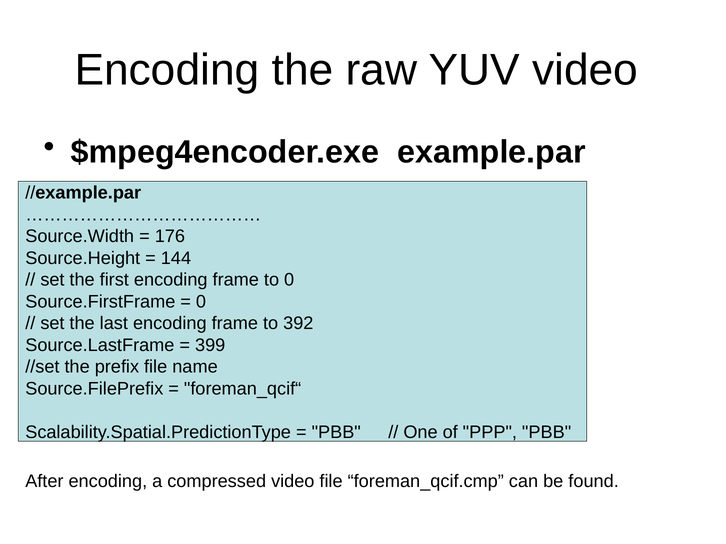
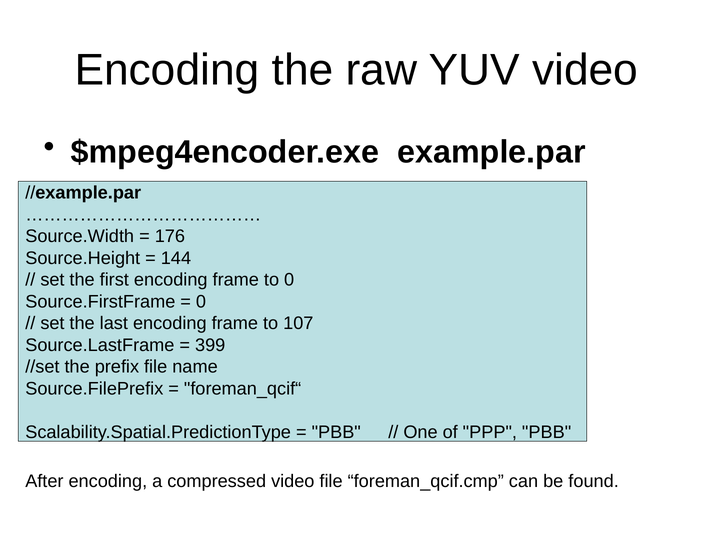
392: 392 -> 107
